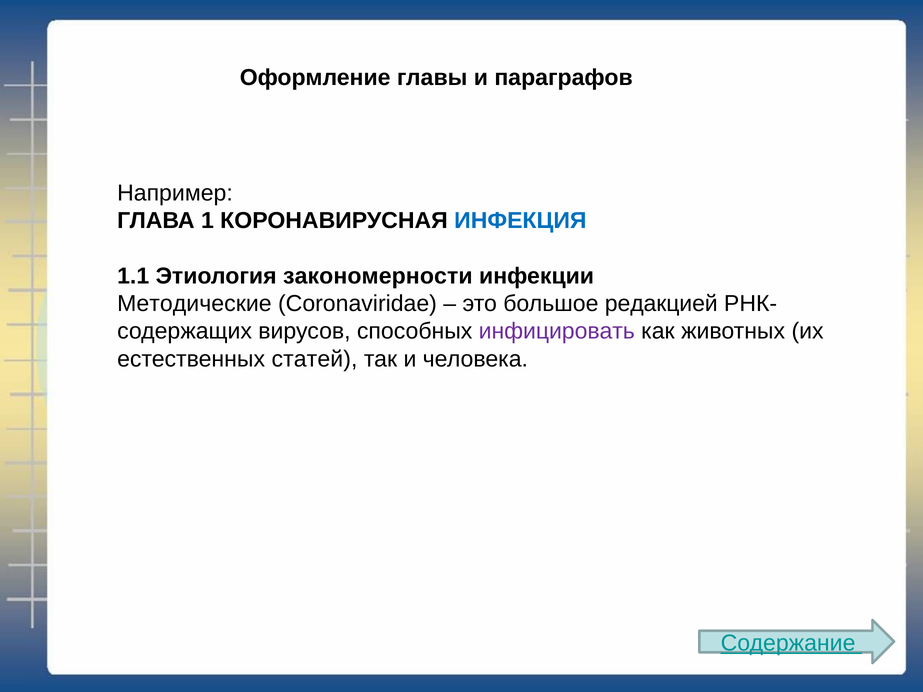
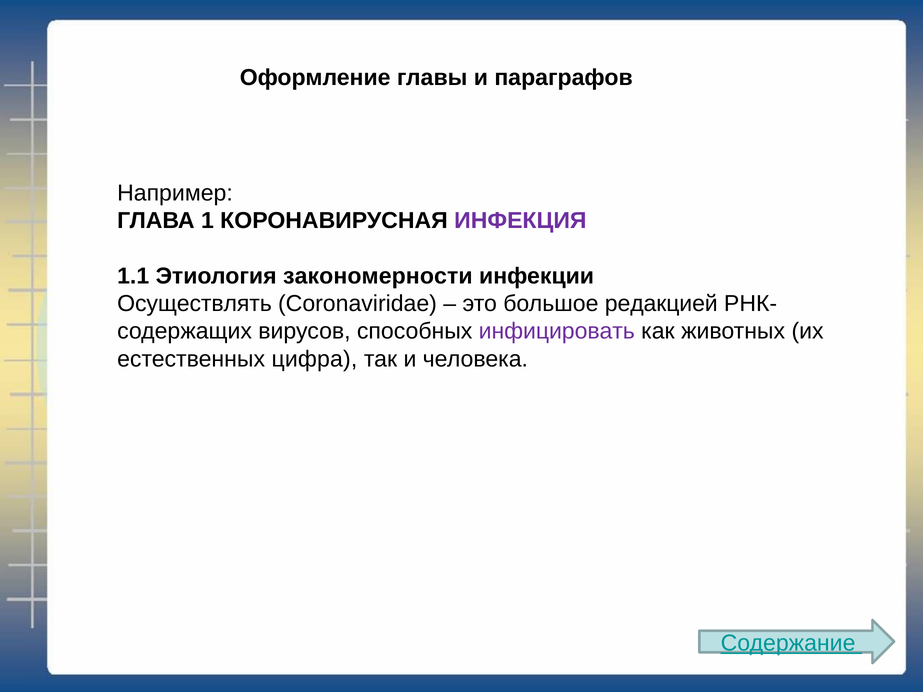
ИНФЕКЦИЯ colour: blue -> purple
Методические: Методические -> Осуществлять
статей: статей -> цифра
